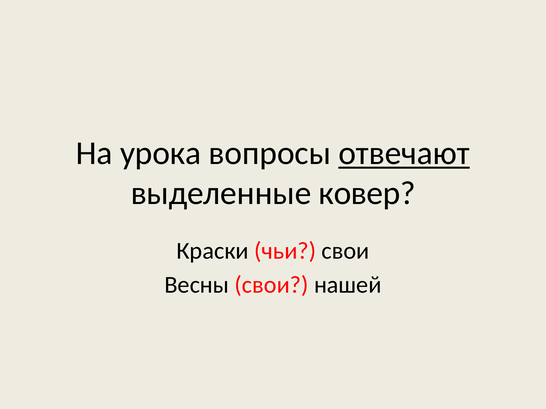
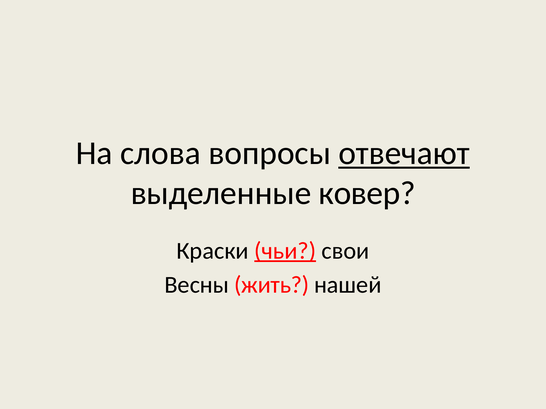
урока: урока -> слова
чьи underline: none -> present
Весны свои: свои -> жить
